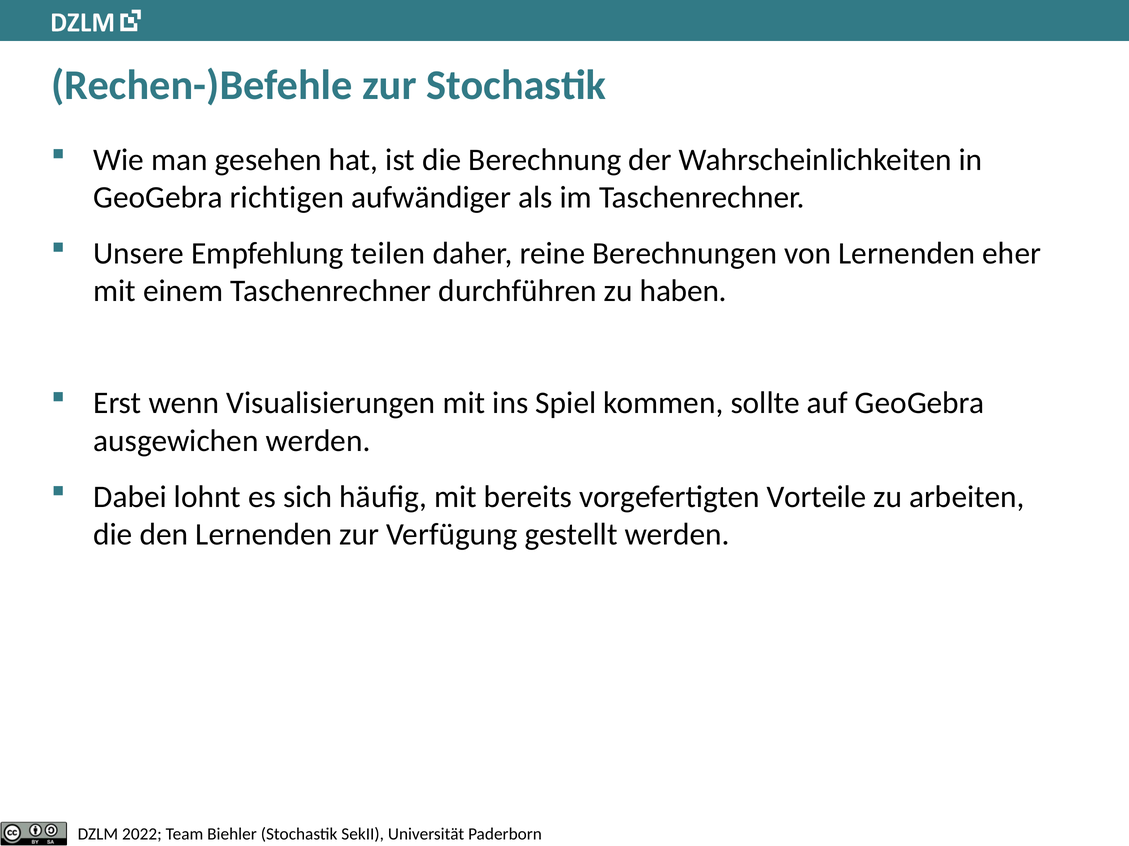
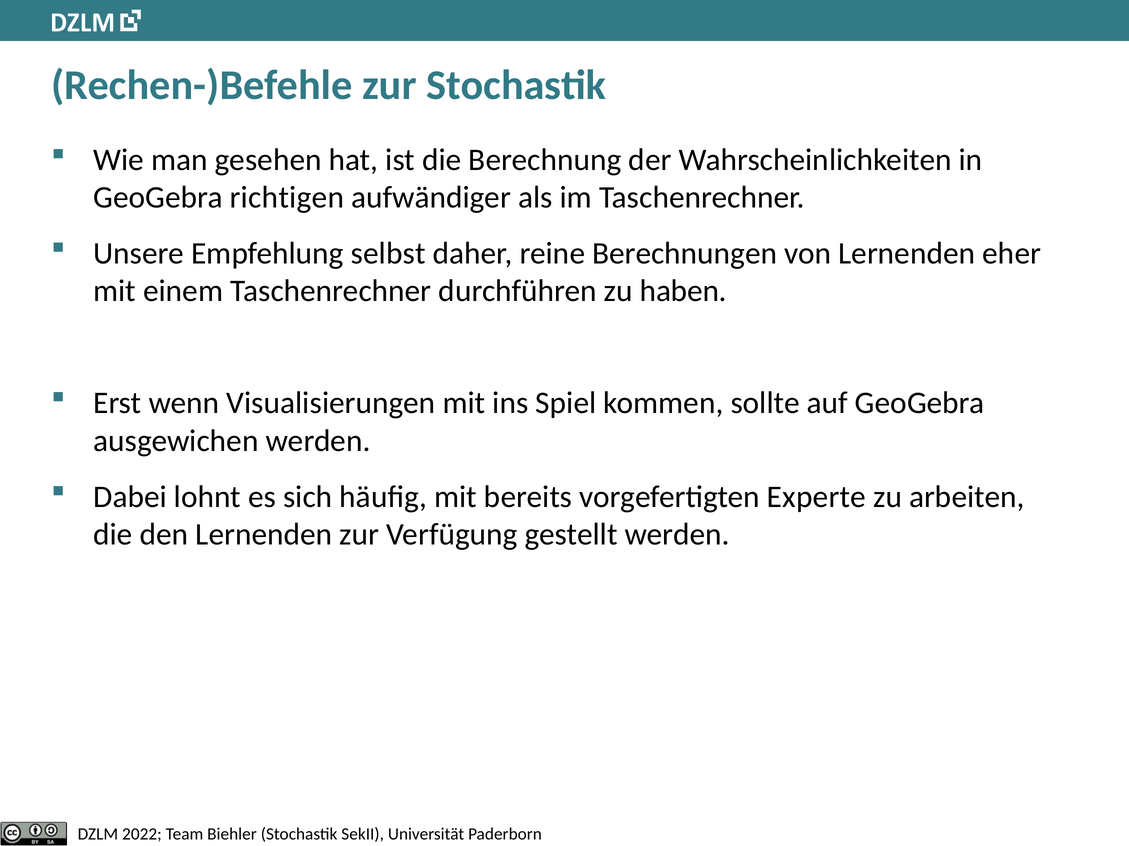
teilen: teilen -> selbst
Vorteile: Vorteile -> Experte
